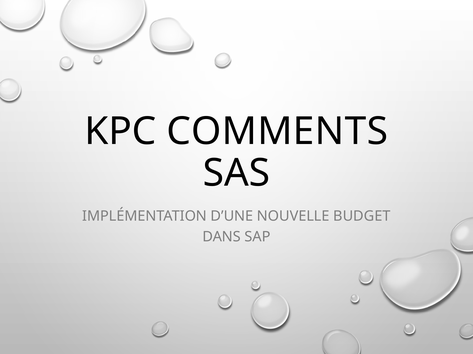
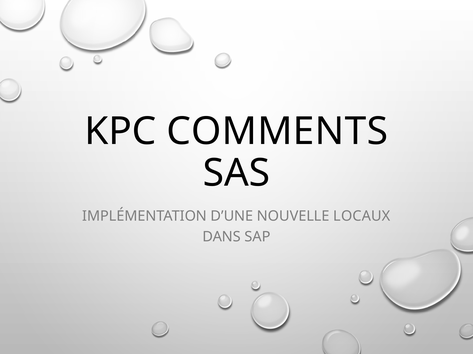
BUDGET: BUDGET -> LOCAUX
